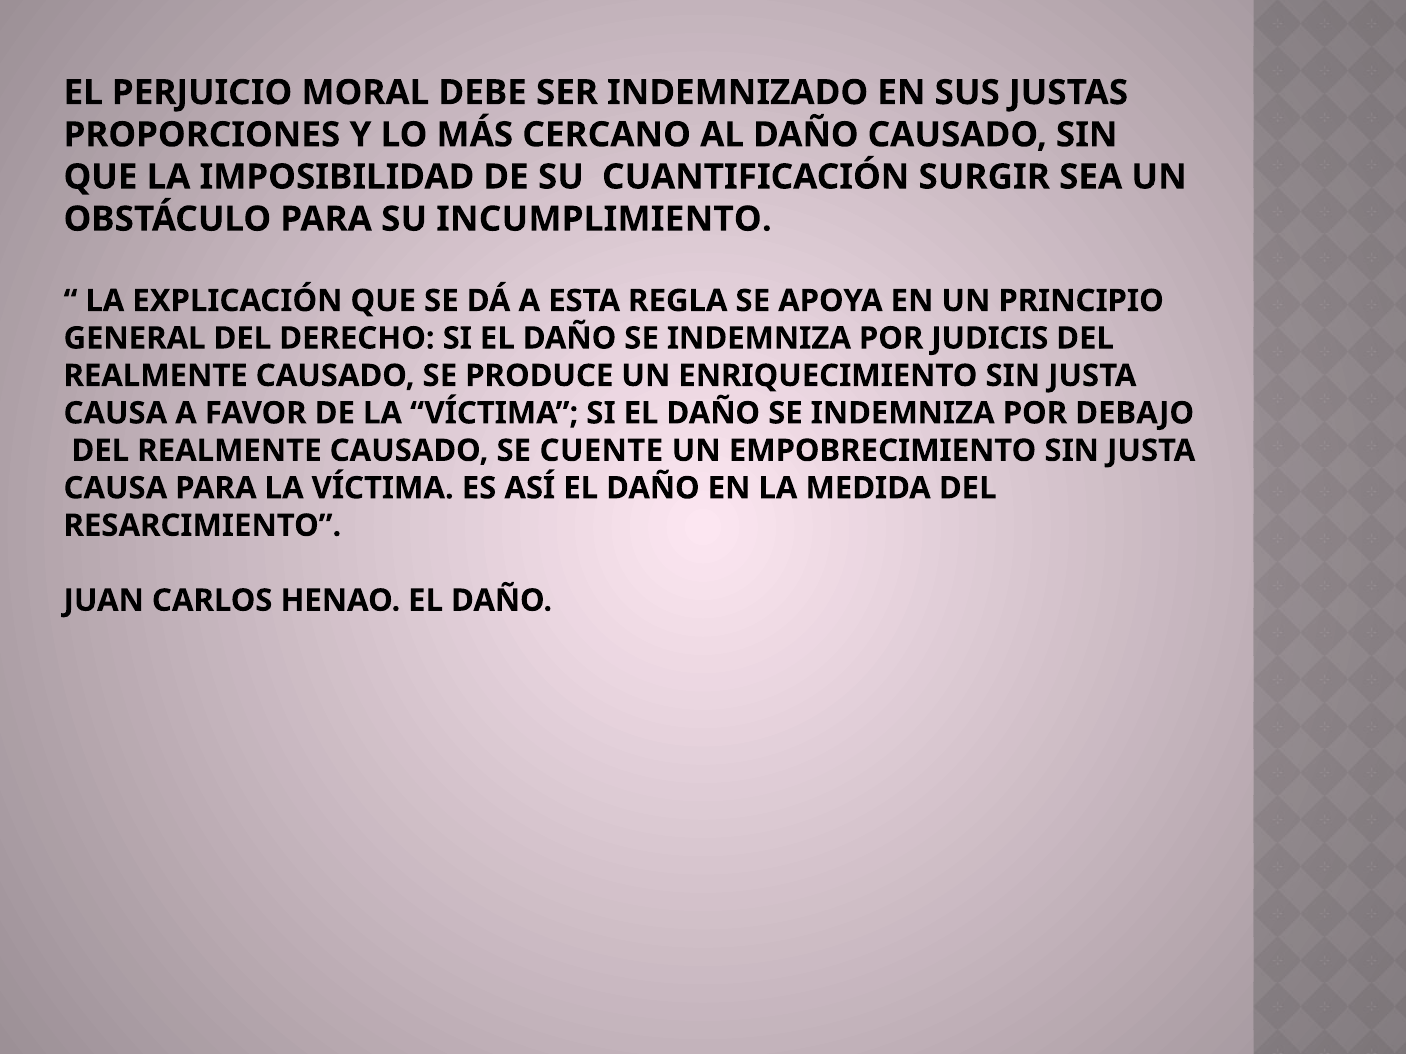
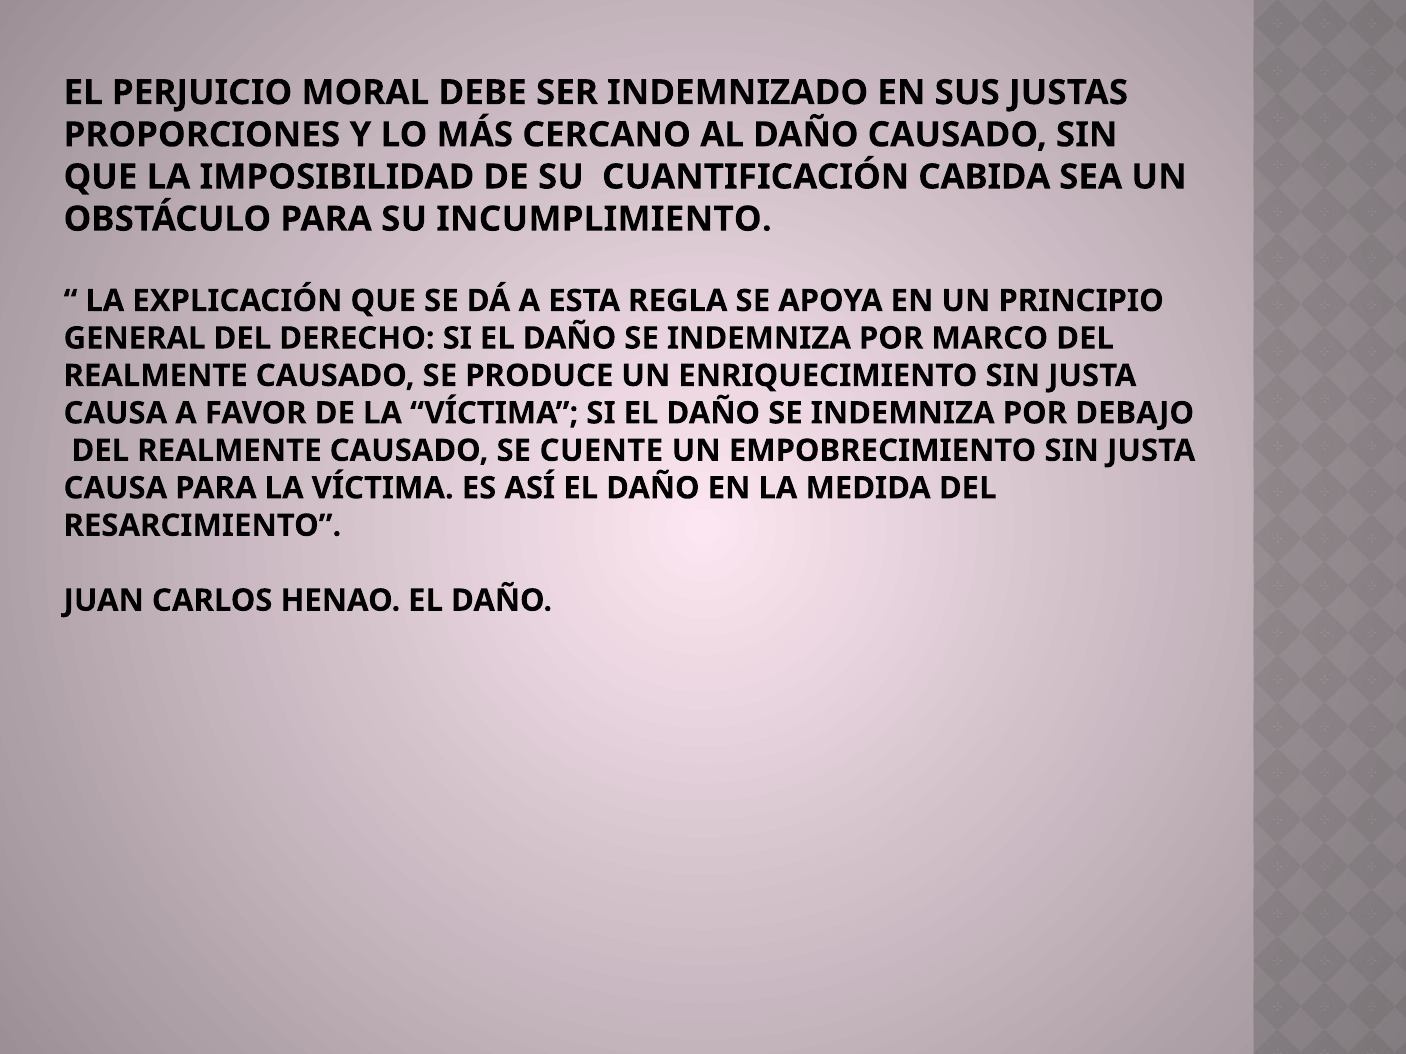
SURGIR: SURGIR -> CABIDA
JUDICIS: JUDICIS -> MARCO
